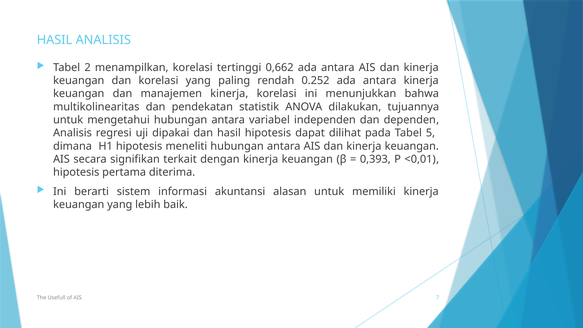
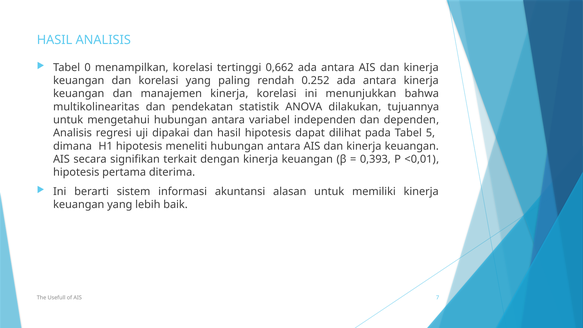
2: 2 -> 0
